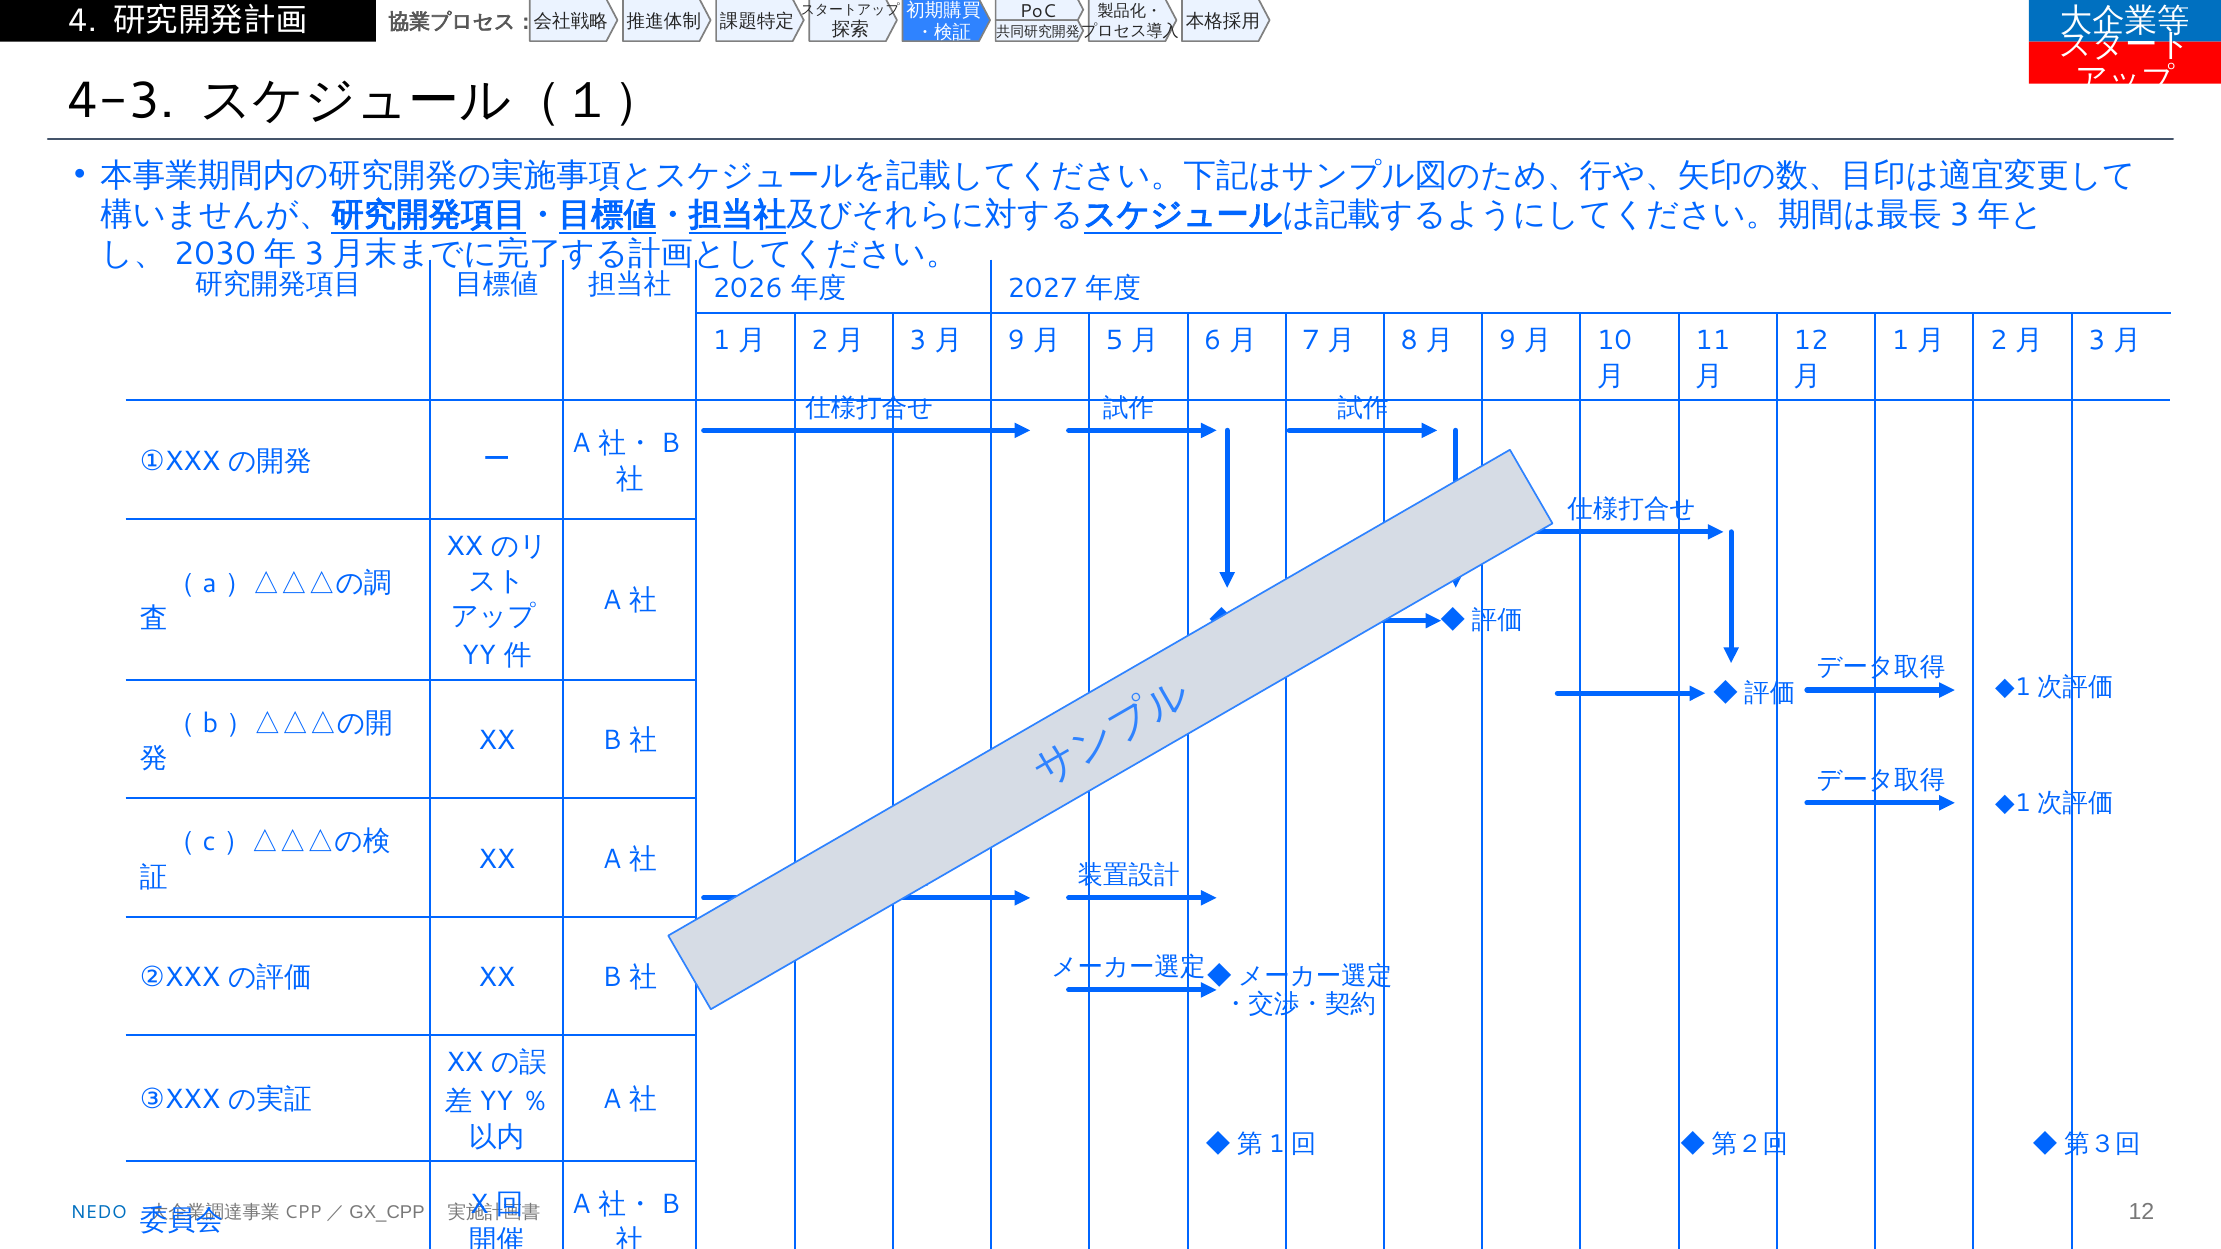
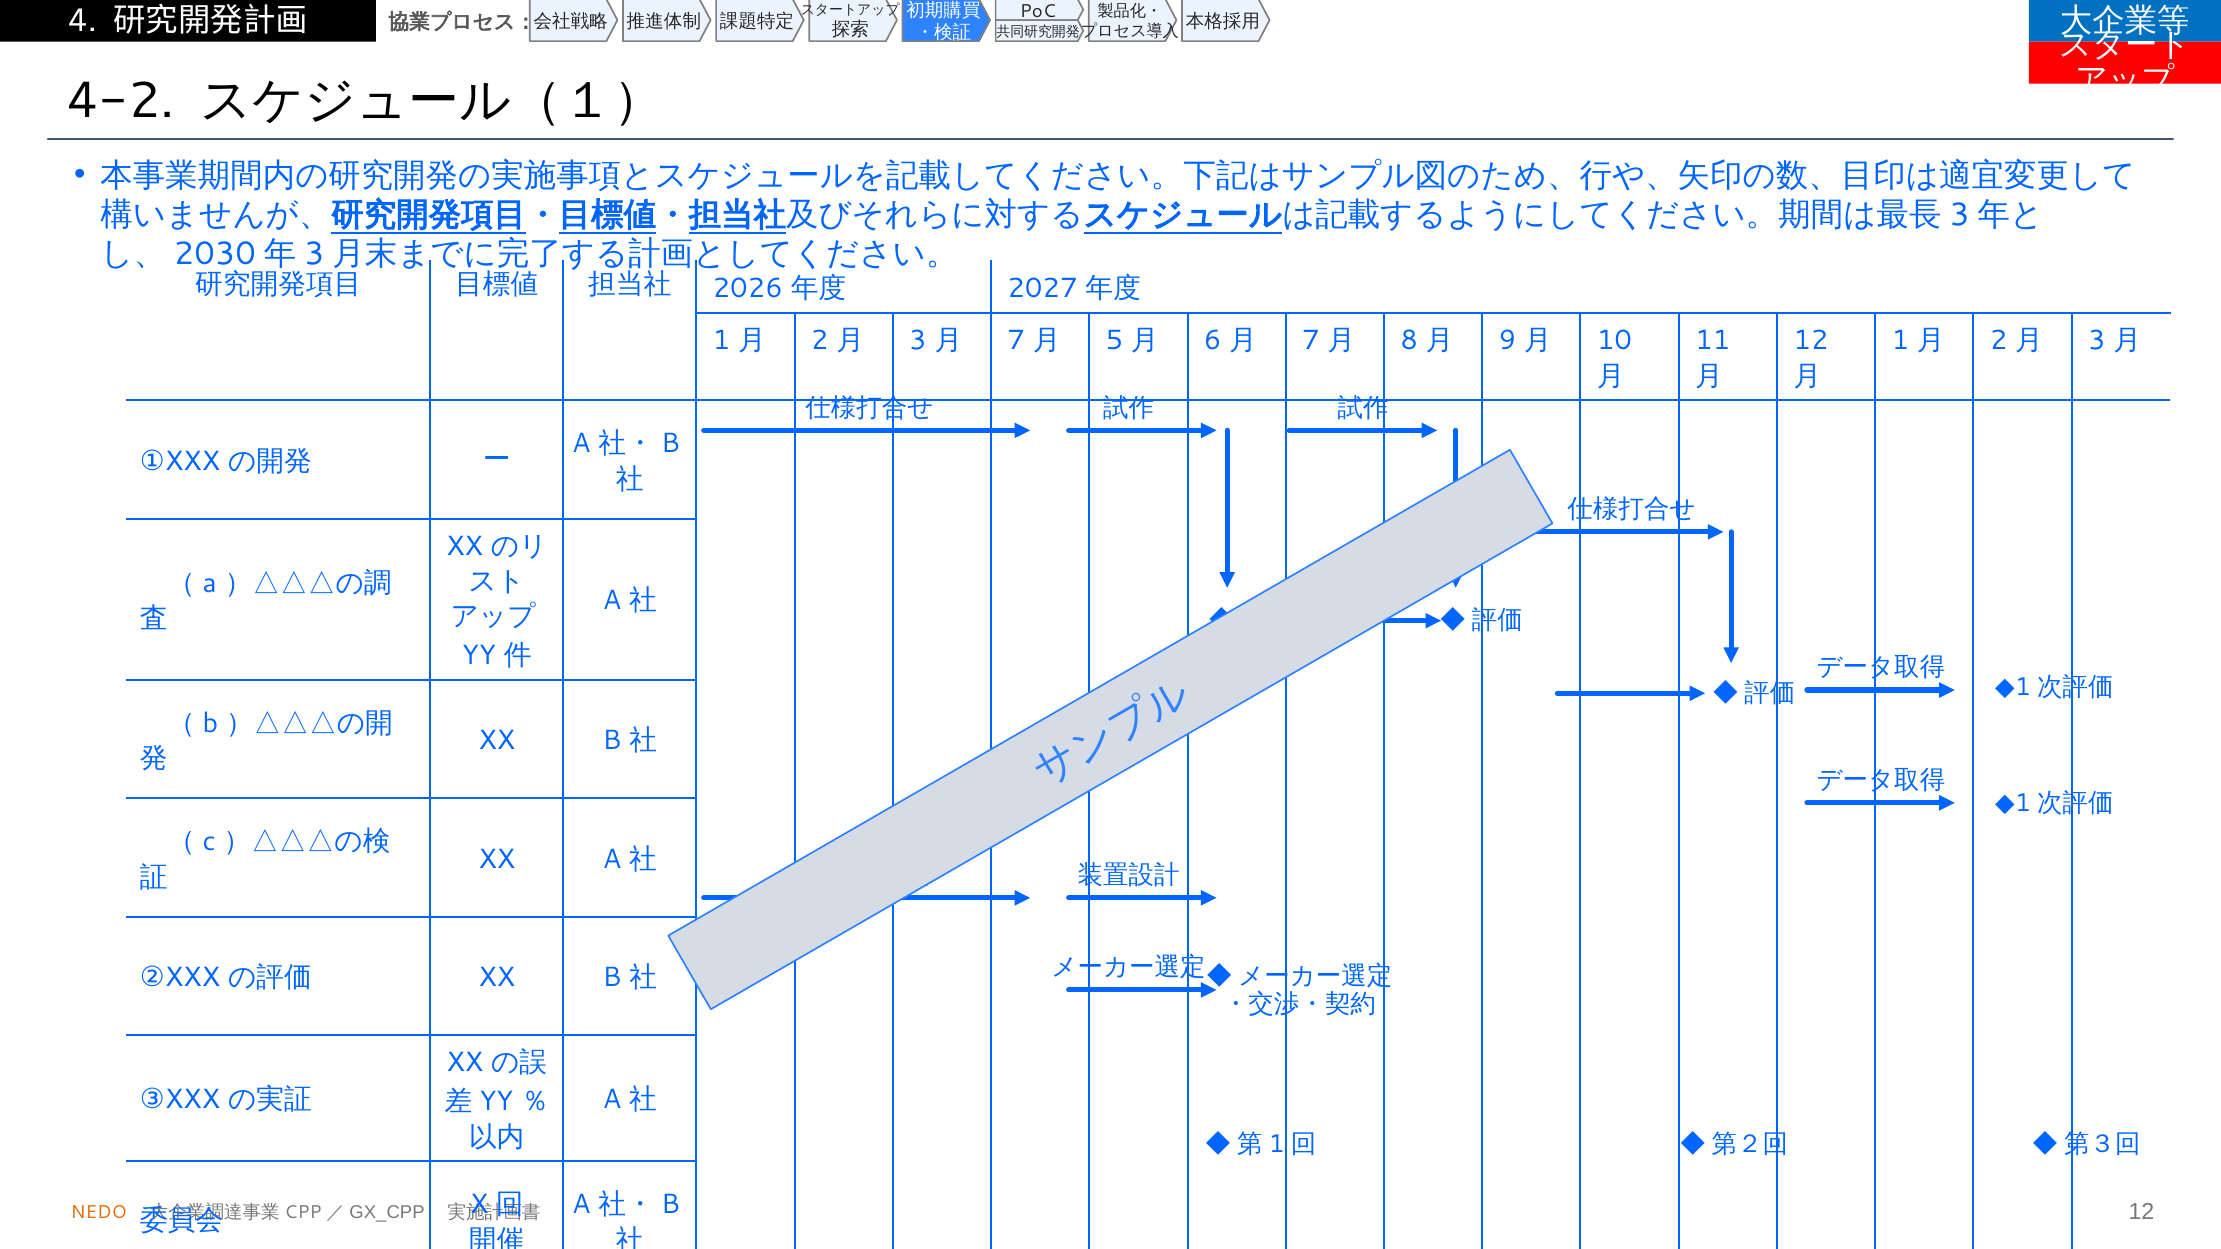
4-3: 4-3 -> 4-2
9 at (1016, 341): 9 -> 7
NEDO colour: blue -> orange
